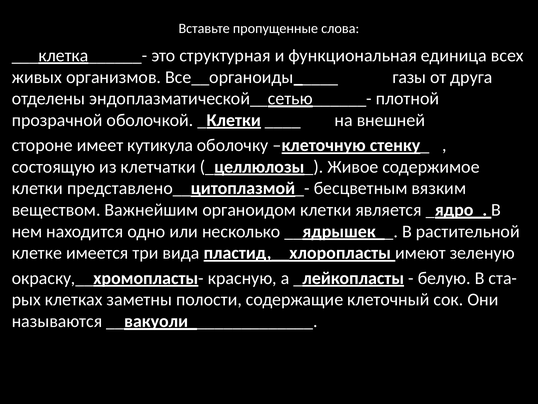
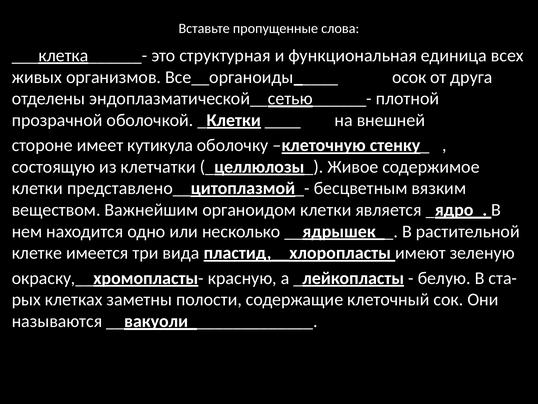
газы: газы -> осок
